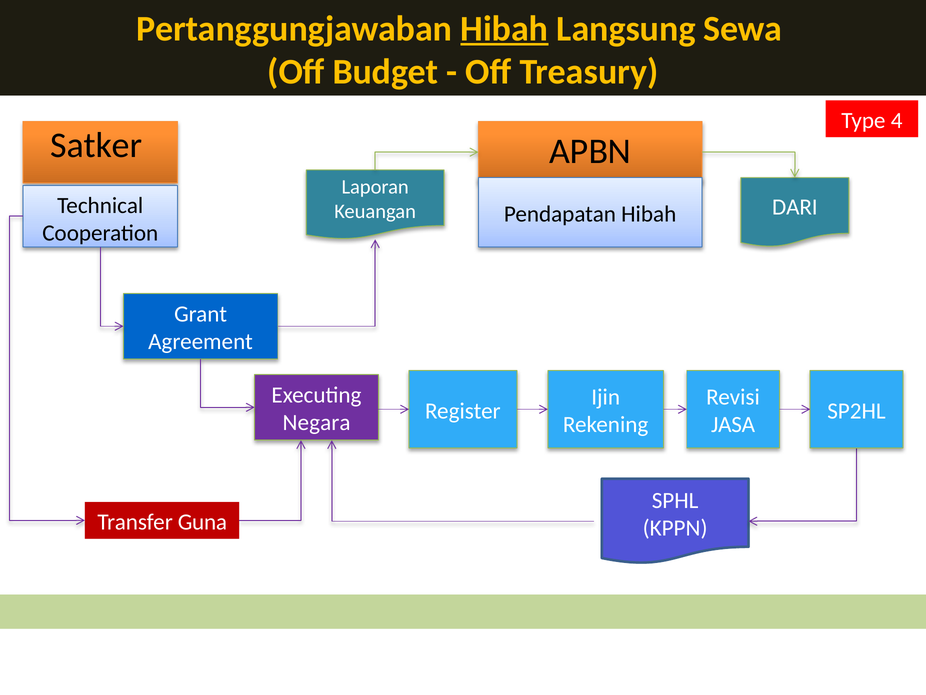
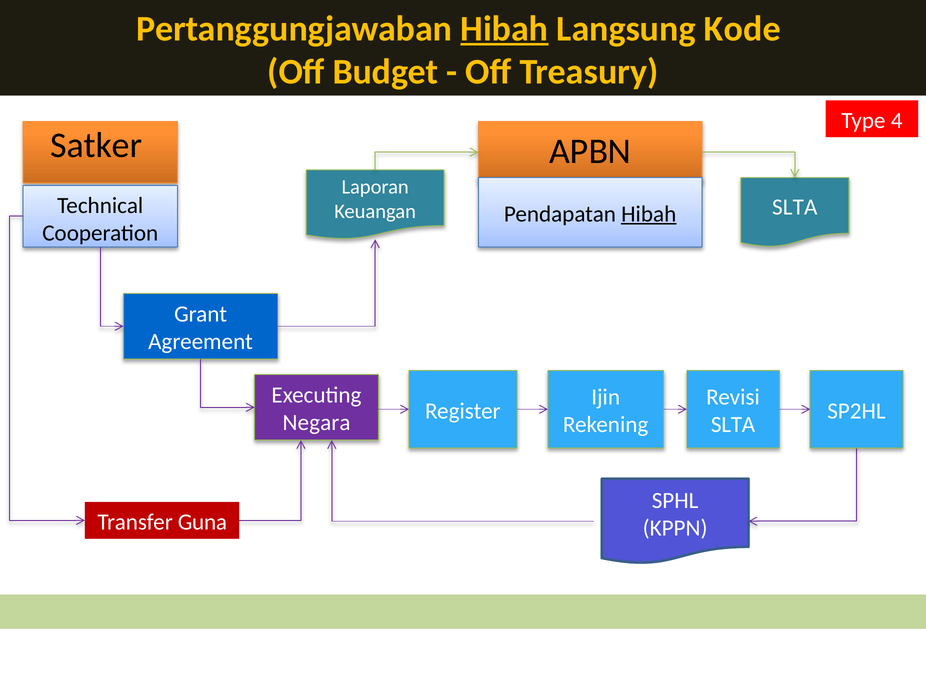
Sewa: Sewa -> Kode
Keuangan DARI: DARI -> SLTA
Hibah at (649, 214) underline: none -> present
JASA at (733, 424): JASA -> SLTA
